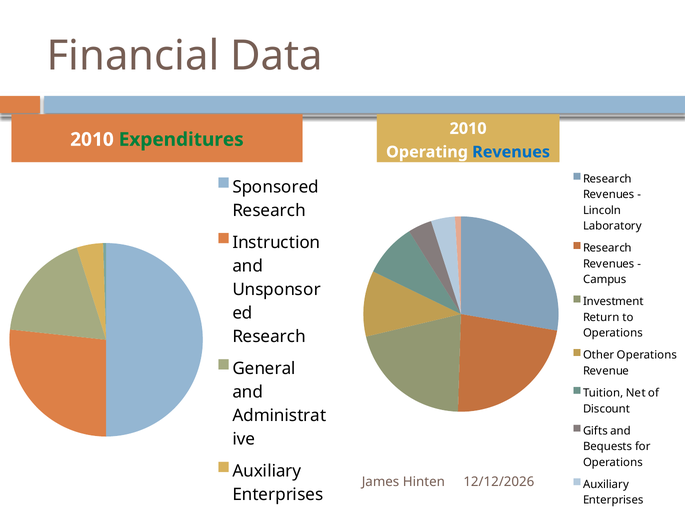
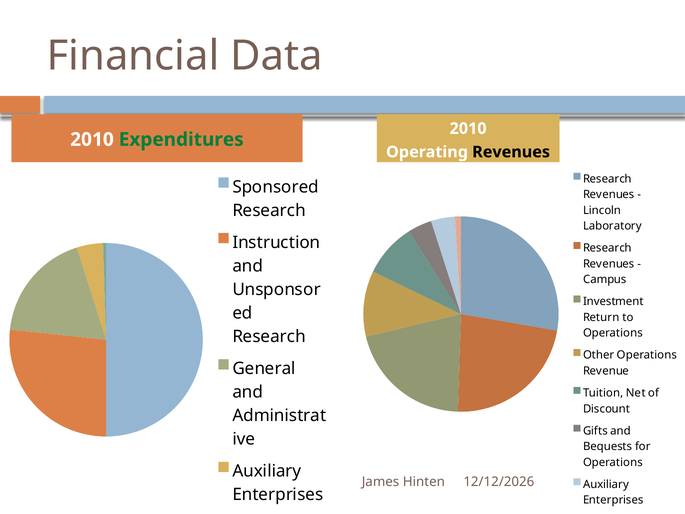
Revenues at (511, 152) colour: blue -> black
